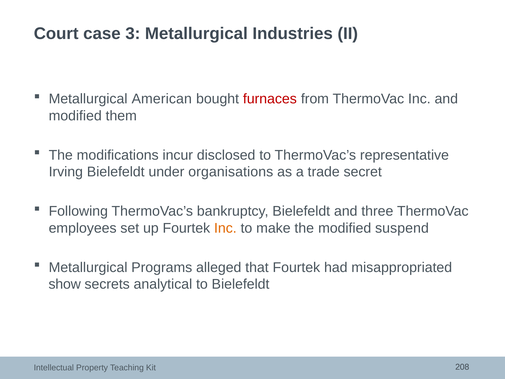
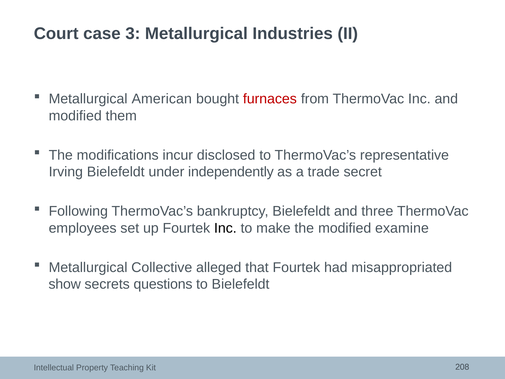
organisations: organisations -> independently
Inc at (225, 228) colour: orange -> black
suspend: suspend -> examine
Programs: Programs -> Collective
analytical: analytical -> questions
